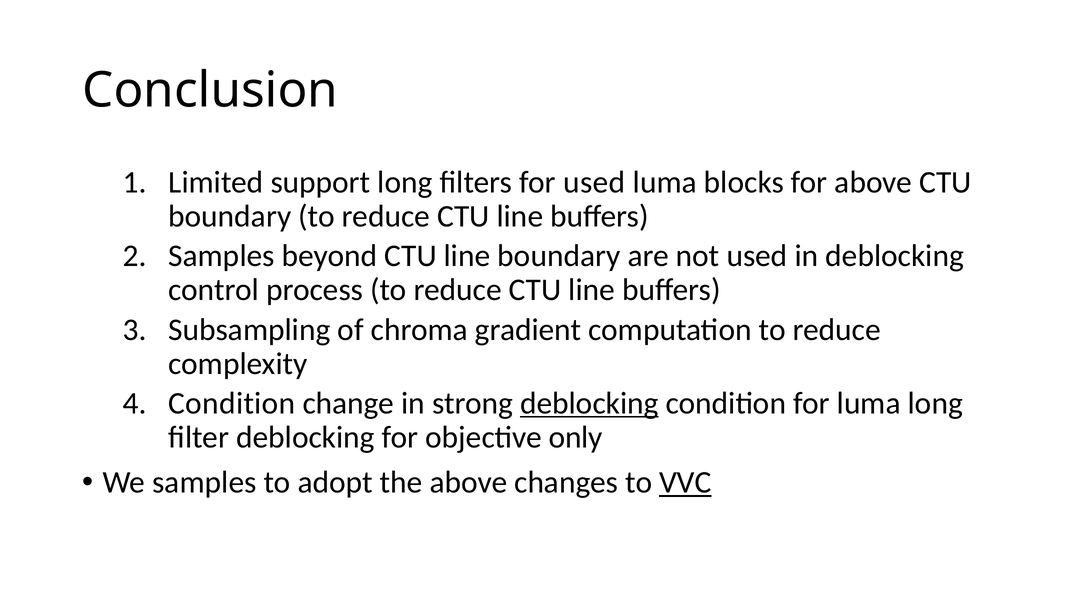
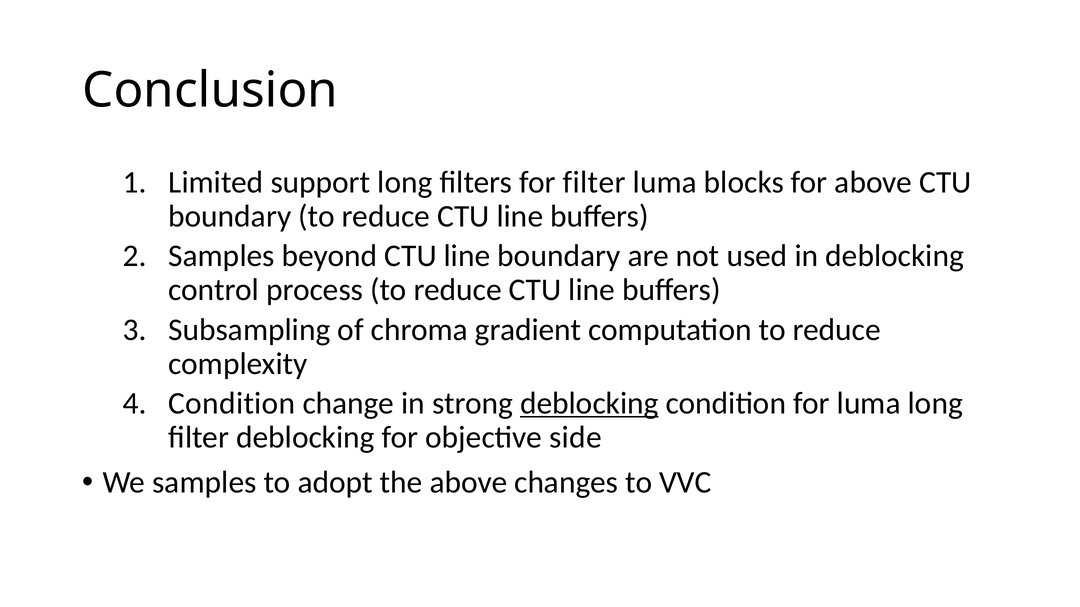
for used: used -> filter
only: only -> side
VVC underline: present -> none
